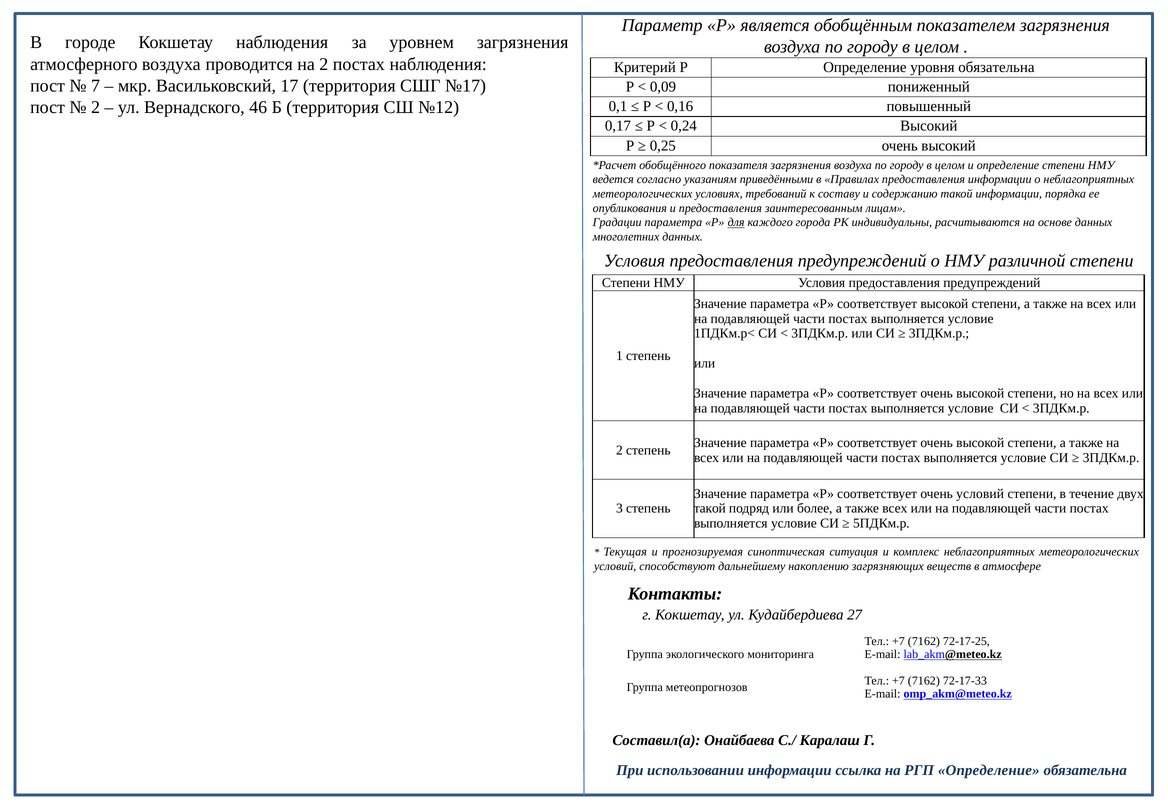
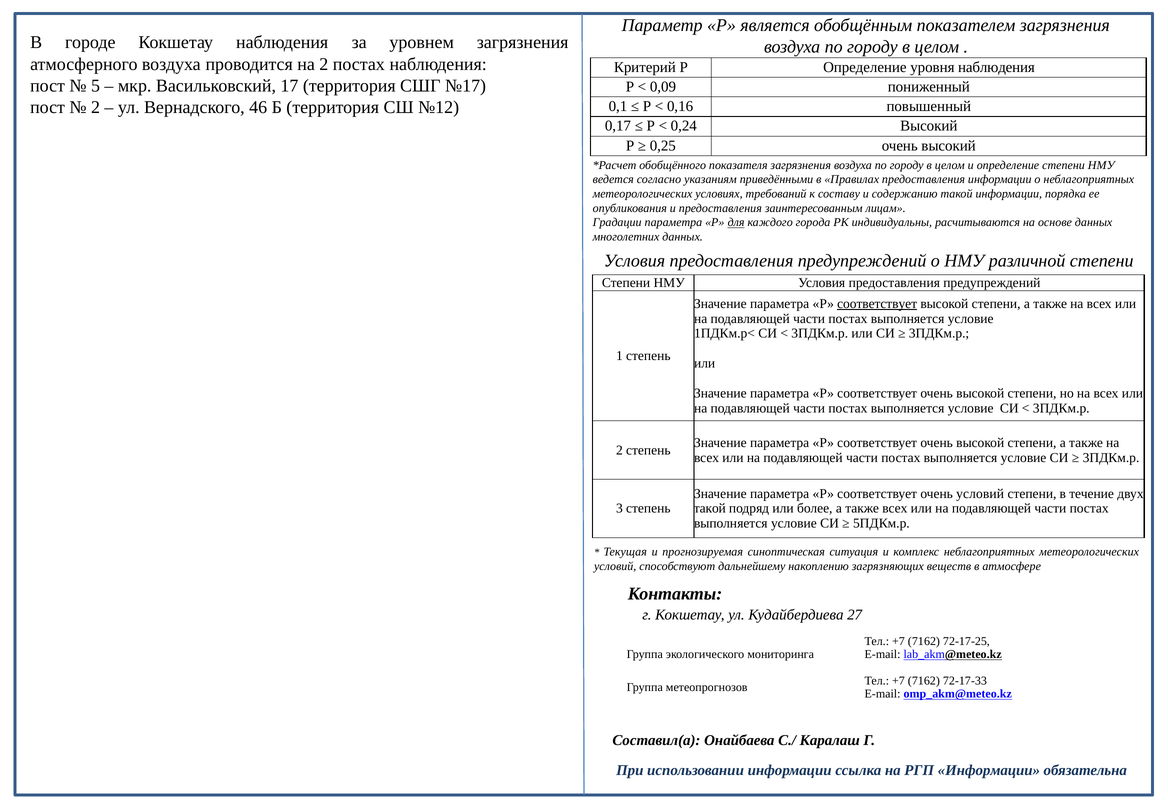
уровня обязательна: обязательна -> наблюдения
7: 7 -> 5
соответствует at (877, 303) underline: none -> present
РГП Определение: Определение -> Информации
